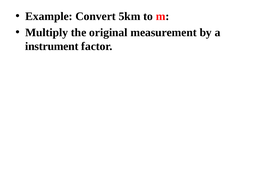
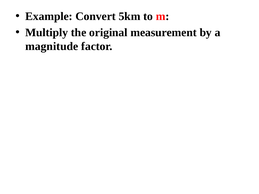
instrument: instrument -> magnitude
